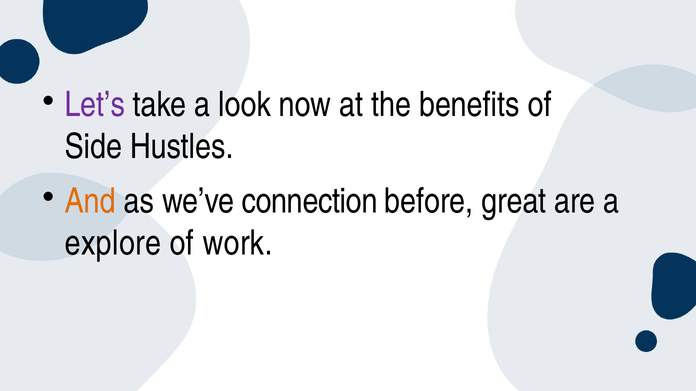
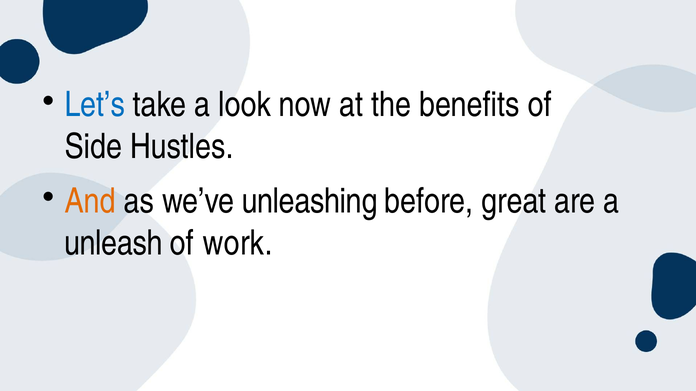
Let’s colour: purple -> blue
connection: connection -> unleashing
explore: explore -> unleash
